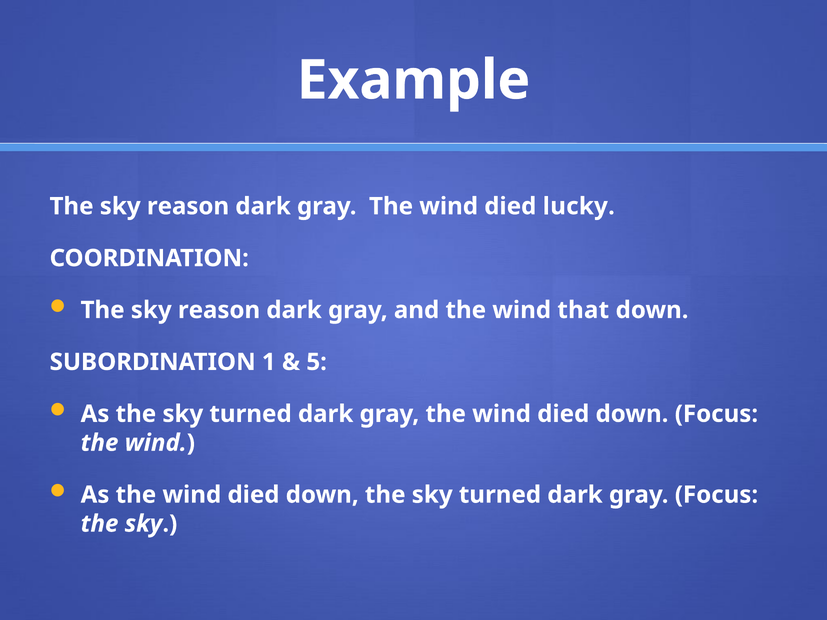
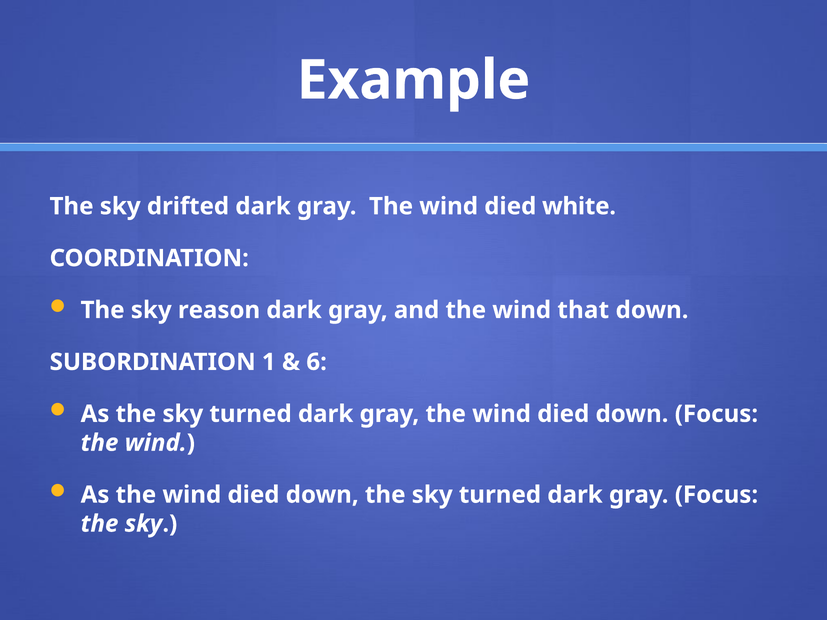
reason at (188, 206): reason -> drifted
lucky: lucky -> white
5: 5 -> 6
